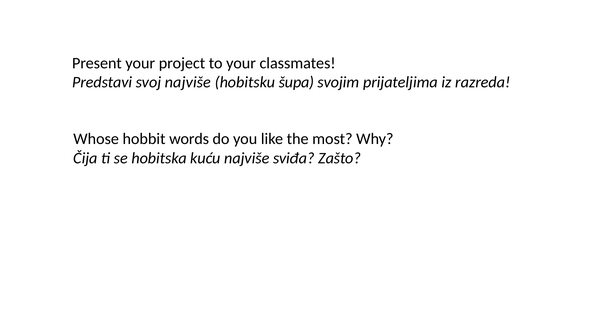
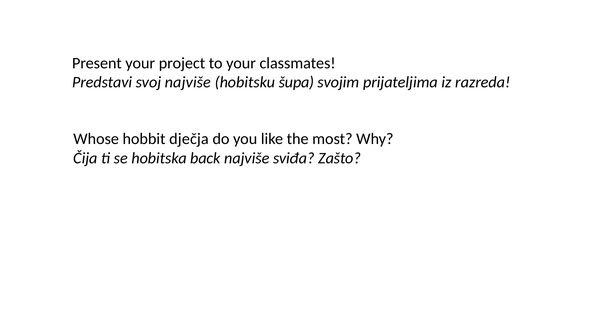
words: words -> dječja
kuću: kuću -> back
